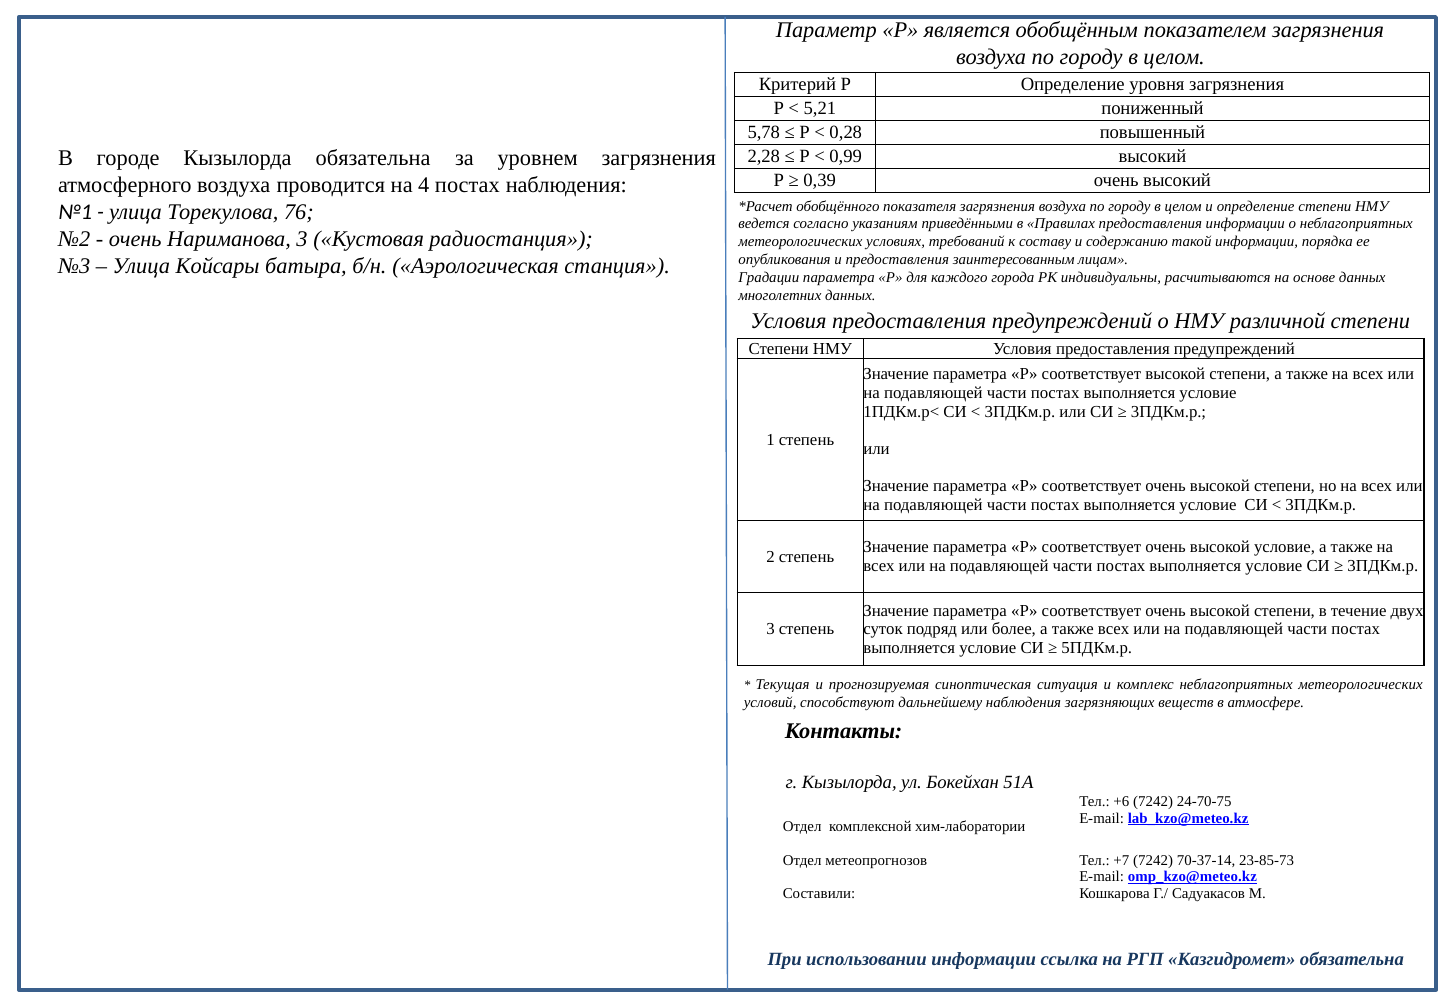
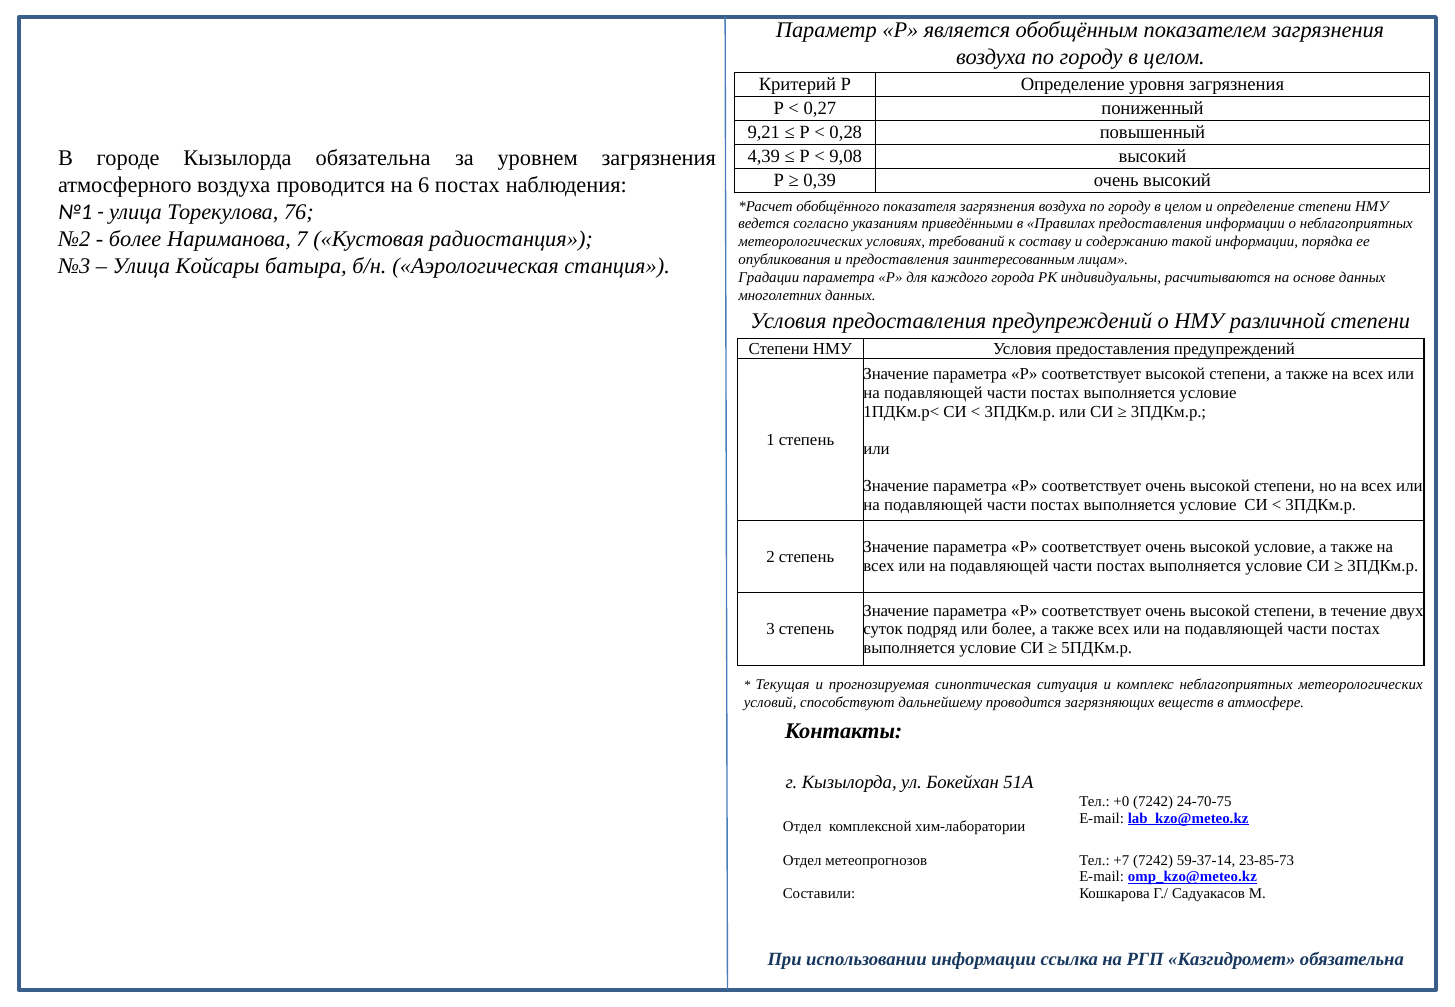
5,21: 5,21 -> 0,27
5,78: 5,78 -> 9,21
2,28: 2,28 -> 4,39
0,99: 0,99 -> 9,08
4: 4 -> 6
очень at (135, 239): очень -> более
Нариманова 3: 3 -> 7
дальнейшему наблюдения: наблюдения -> проводится
+6: +6 -> +0
70-37-14: 70-37-14 -> 59-37-14
